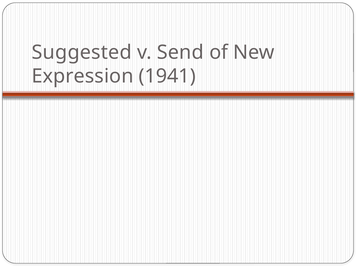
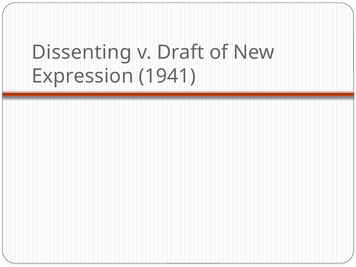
Suggested: Suggested -> Dissenting
Send: Send -> Draft
